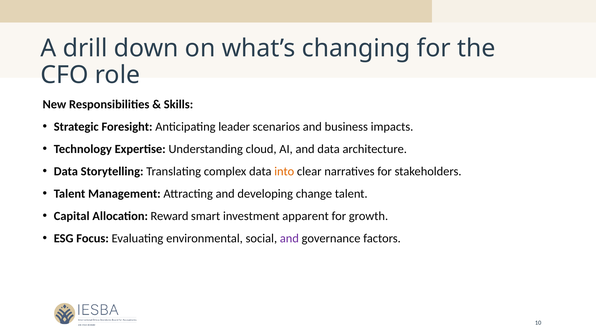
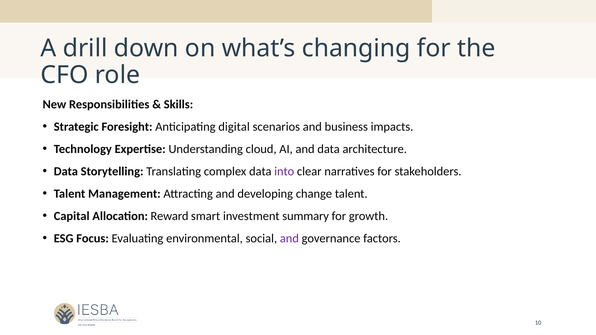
leader: leader -> digital
into colour: orange -> purple
apparent: apparent -> summary
